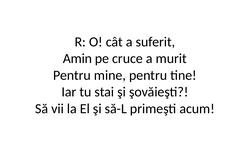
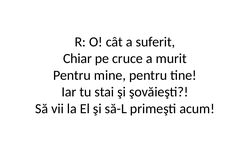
Amin: Amin -> Chiar
